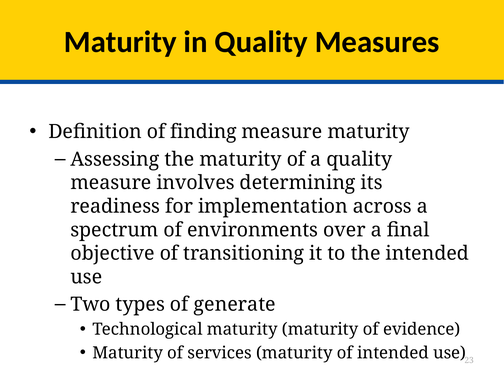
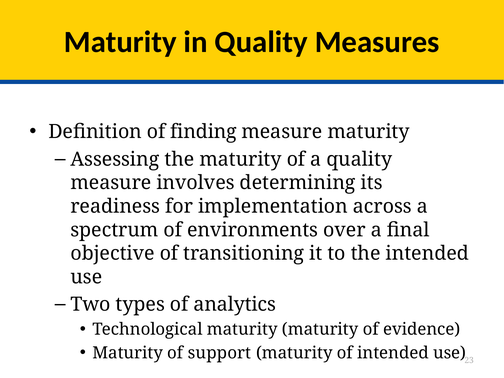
generate: generate -> analytics
services: services -> support
